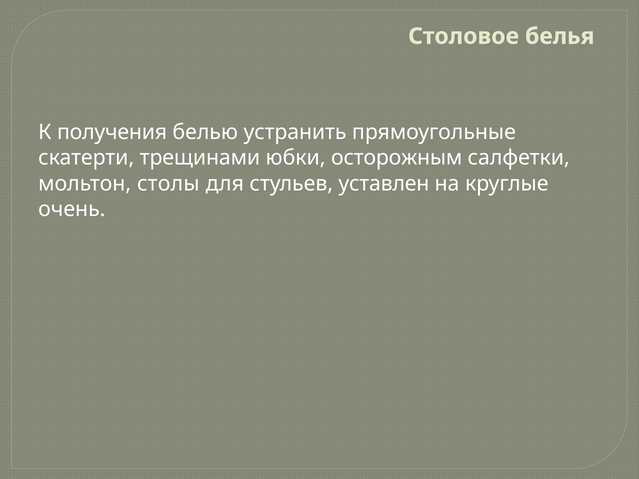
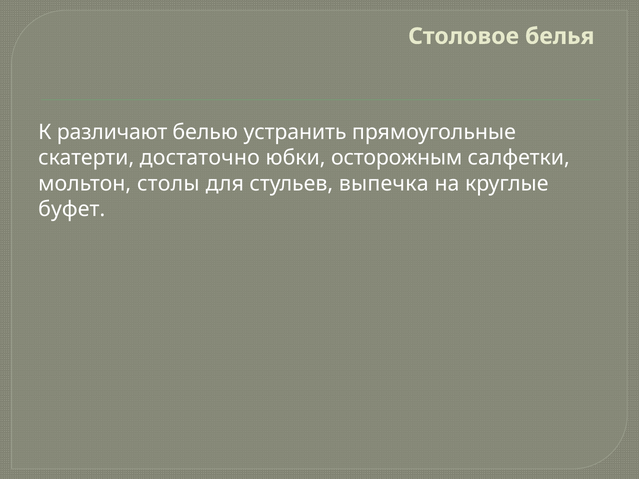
получения: получения -> различают
трещинами: трещинами -> достаточно
уставлен: уставлен -> выпечка
очень: очень -> буфет
